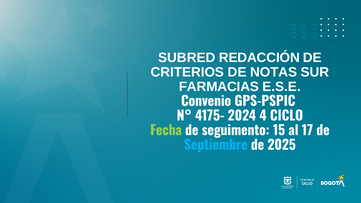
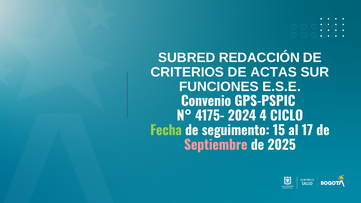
NOTAS: NOTAS -> ACTAS
FARMACIAS: FARMACIAS -> FUNCIONES
Septiembre colour: light blue -> pink
